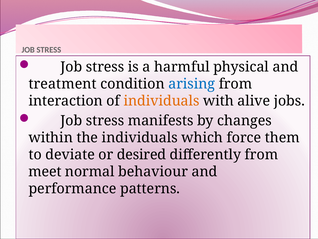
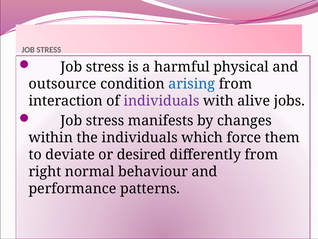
treatment: treatment -> outsource
individuals at (161, 101) colour: orange -> purple
meet: meet -> right
